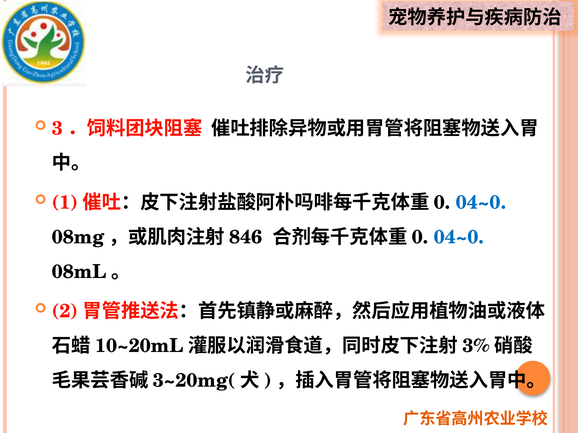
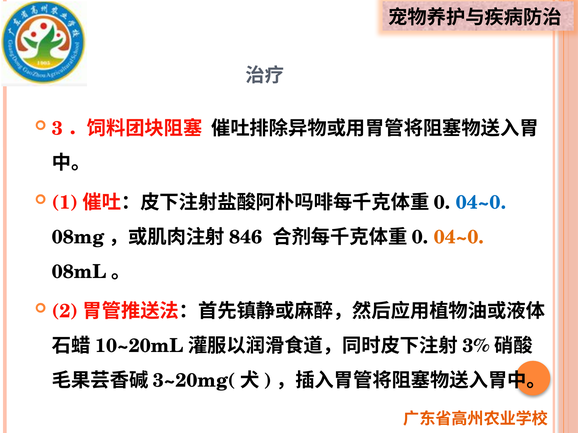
04~0 at (459, 237) colour: blue -> orange
